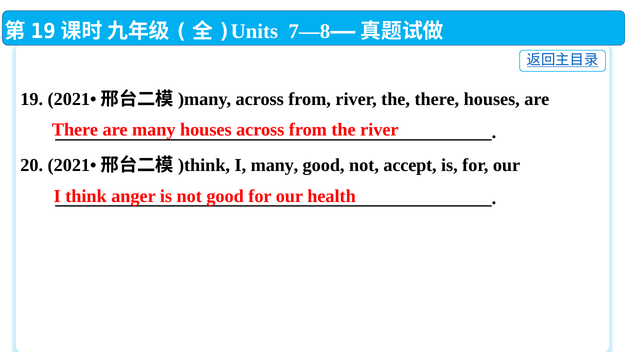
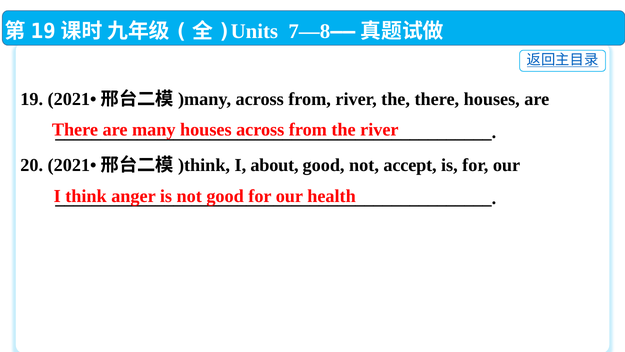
I many: many -> about
